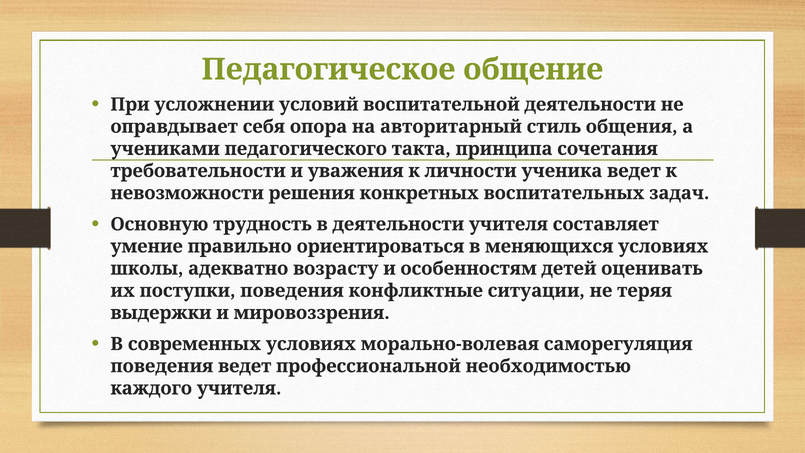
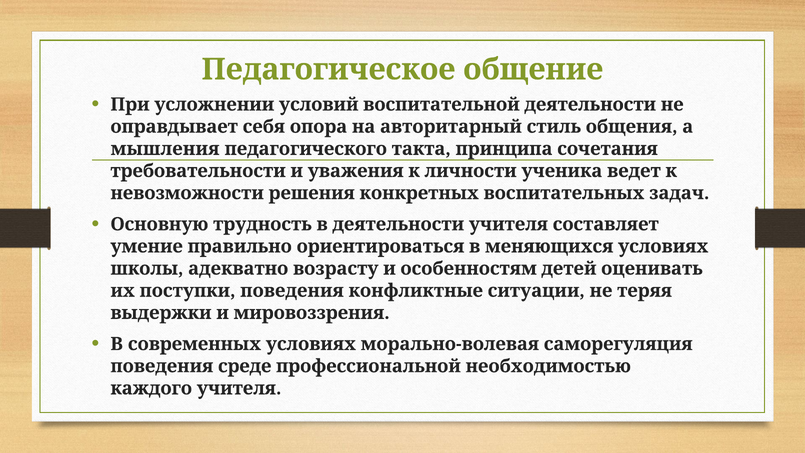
учениками: учениками -> мышления
поведения ведет: ведет -> среде
